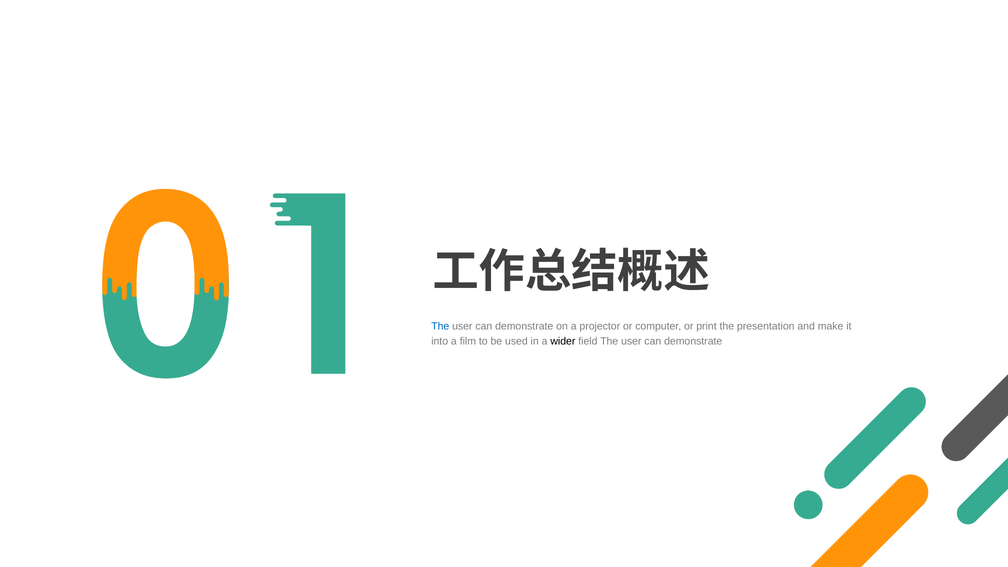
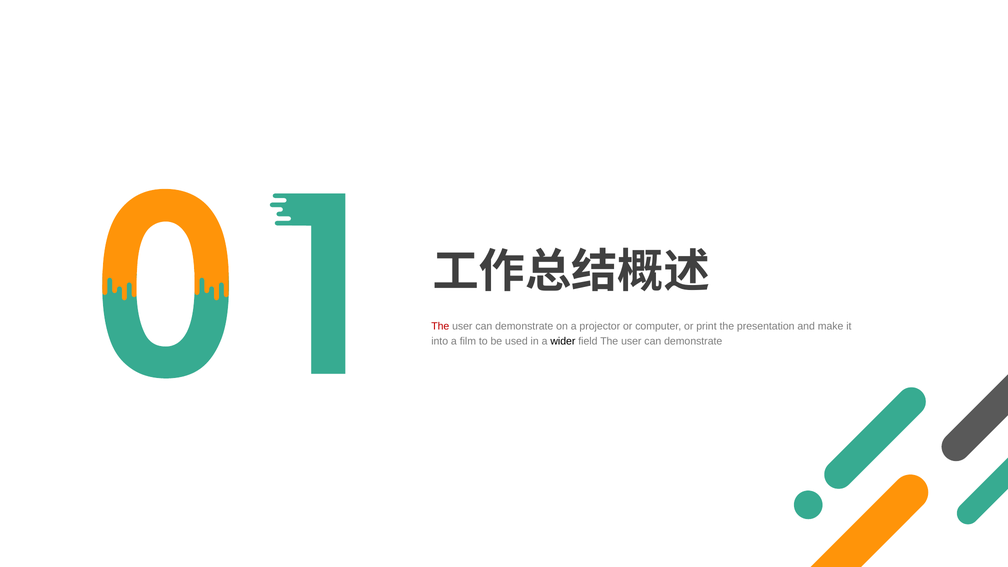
The at (440, 326) colour: blue -> red
